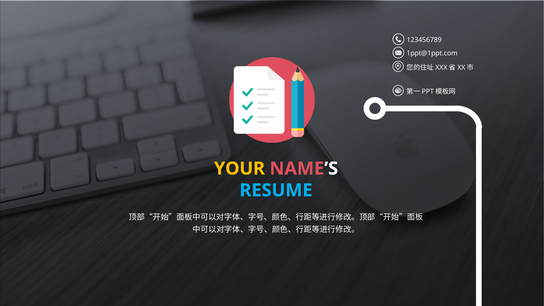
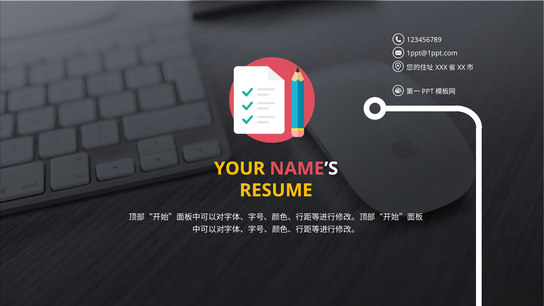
RESUME colour: light blue -> yellow
